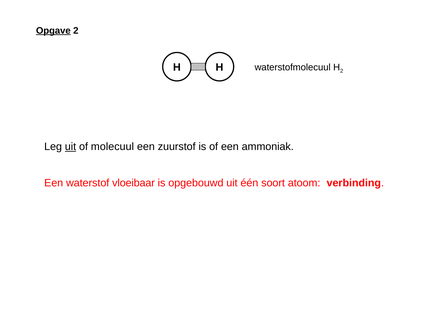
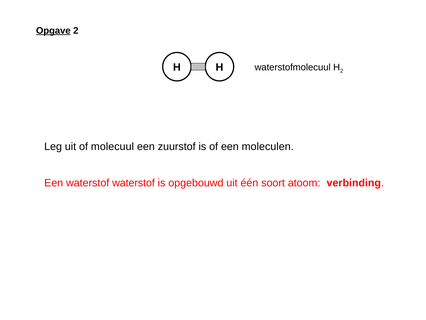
uit at (71, 146) underline: present -> none
ammoniak: ammoniak -> moleculen
waterstof vloeibaar: vloeibaar -> waterstof
